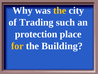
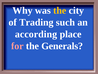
protection: protection -> according
for colour: yellow -> pink
Building: Building -> Generals
